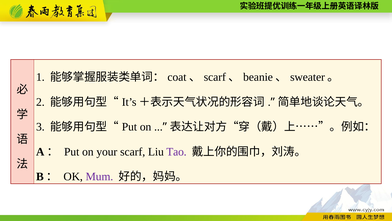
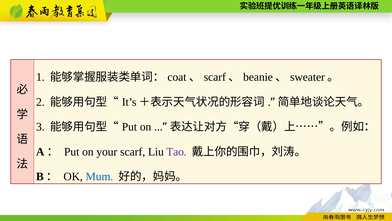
Mum colour: purple -> blue
